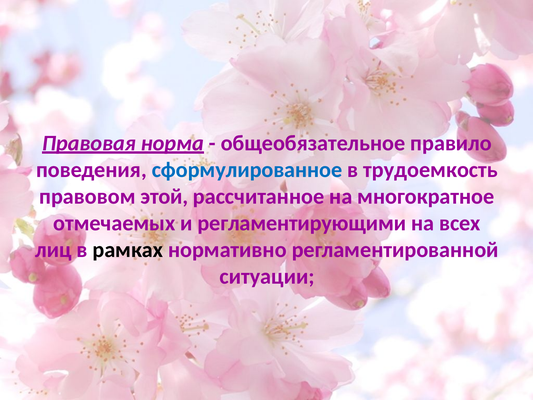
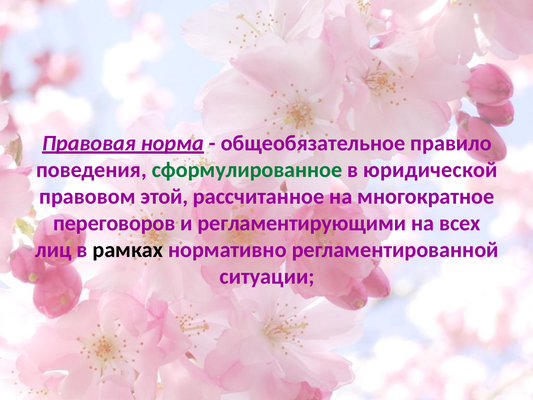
сформулированное colour: blue -> green
трудоемкость: трудоемкость -> юридической
отмечаемых: отмечаемых -> переговоров
